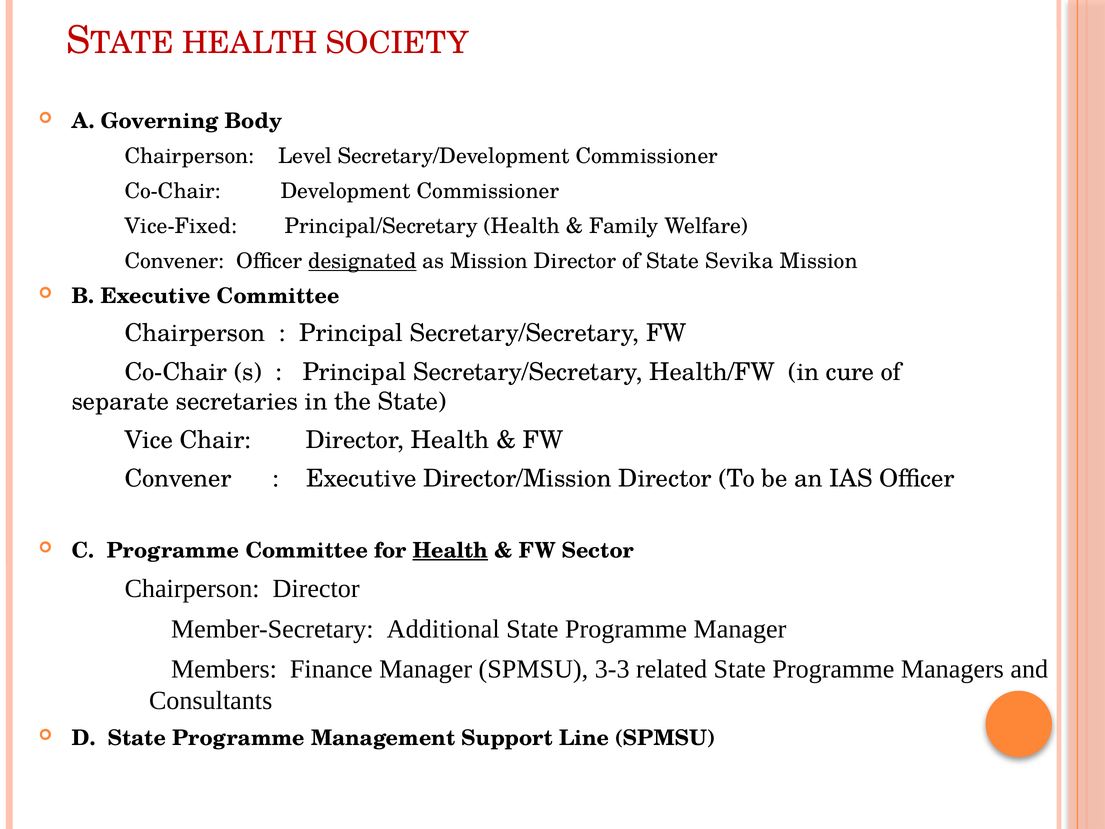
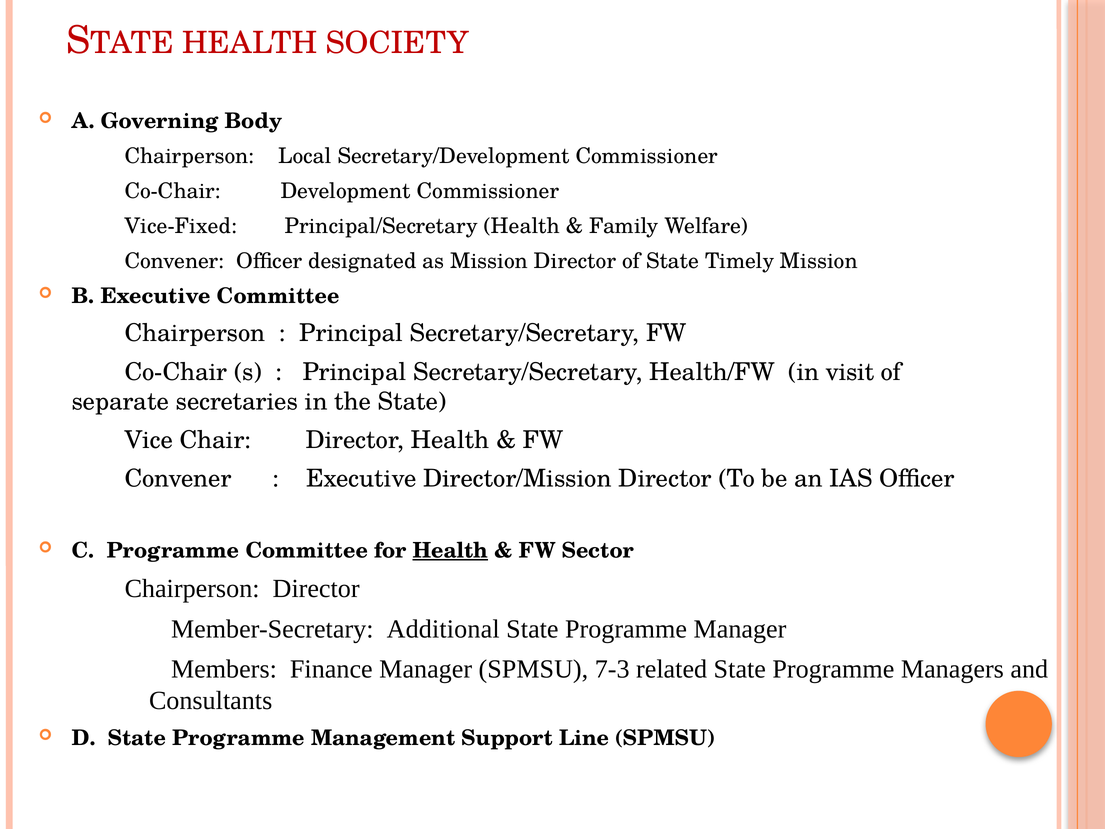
Level: Level -> Local
designated underline: present -> none
Sevika: Sevika -> Timely
cure: cure -> visit
3-3: 3-3 -> 7-3
